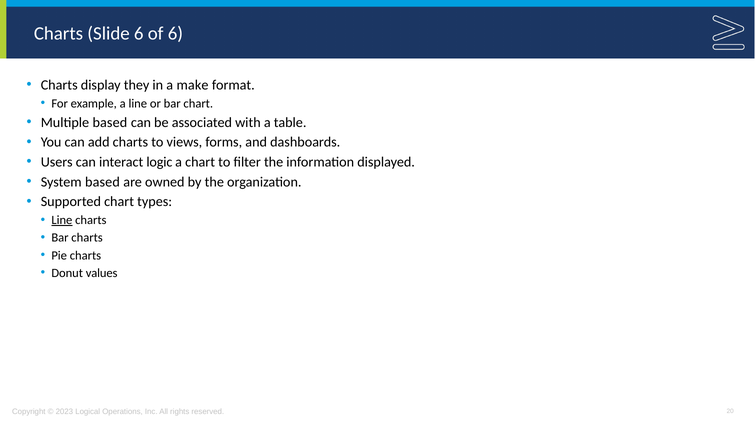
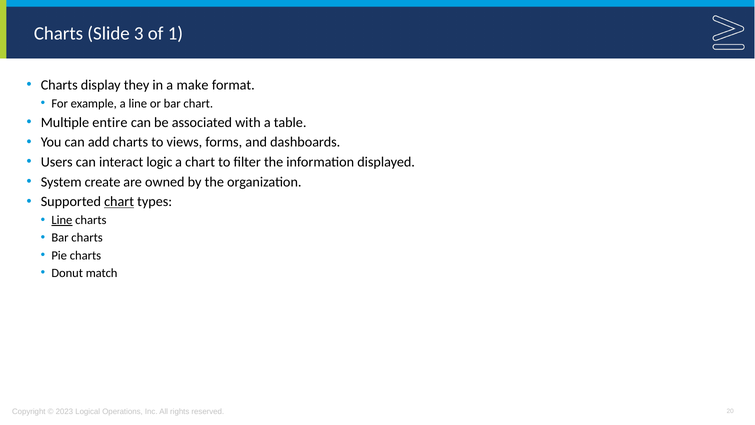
Slide 6: 6 -> 3
of 6: 6 -> 1
Multiple based: based -> entire
System based: based -> create
chart at (119, 202) underline: none -> present
values: values -> match
